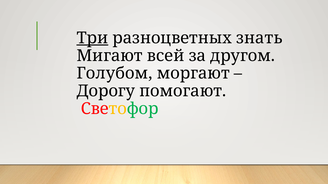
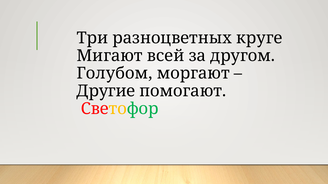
Три underline: present -> none
знать: знать -> круге
Дорогу: Дорогу -> Другие
